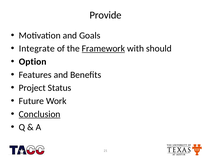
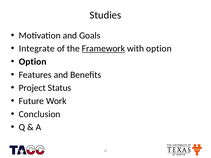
Provide: Provide -> Studies
with should: should -> option
Conclusion underline: present -> none
